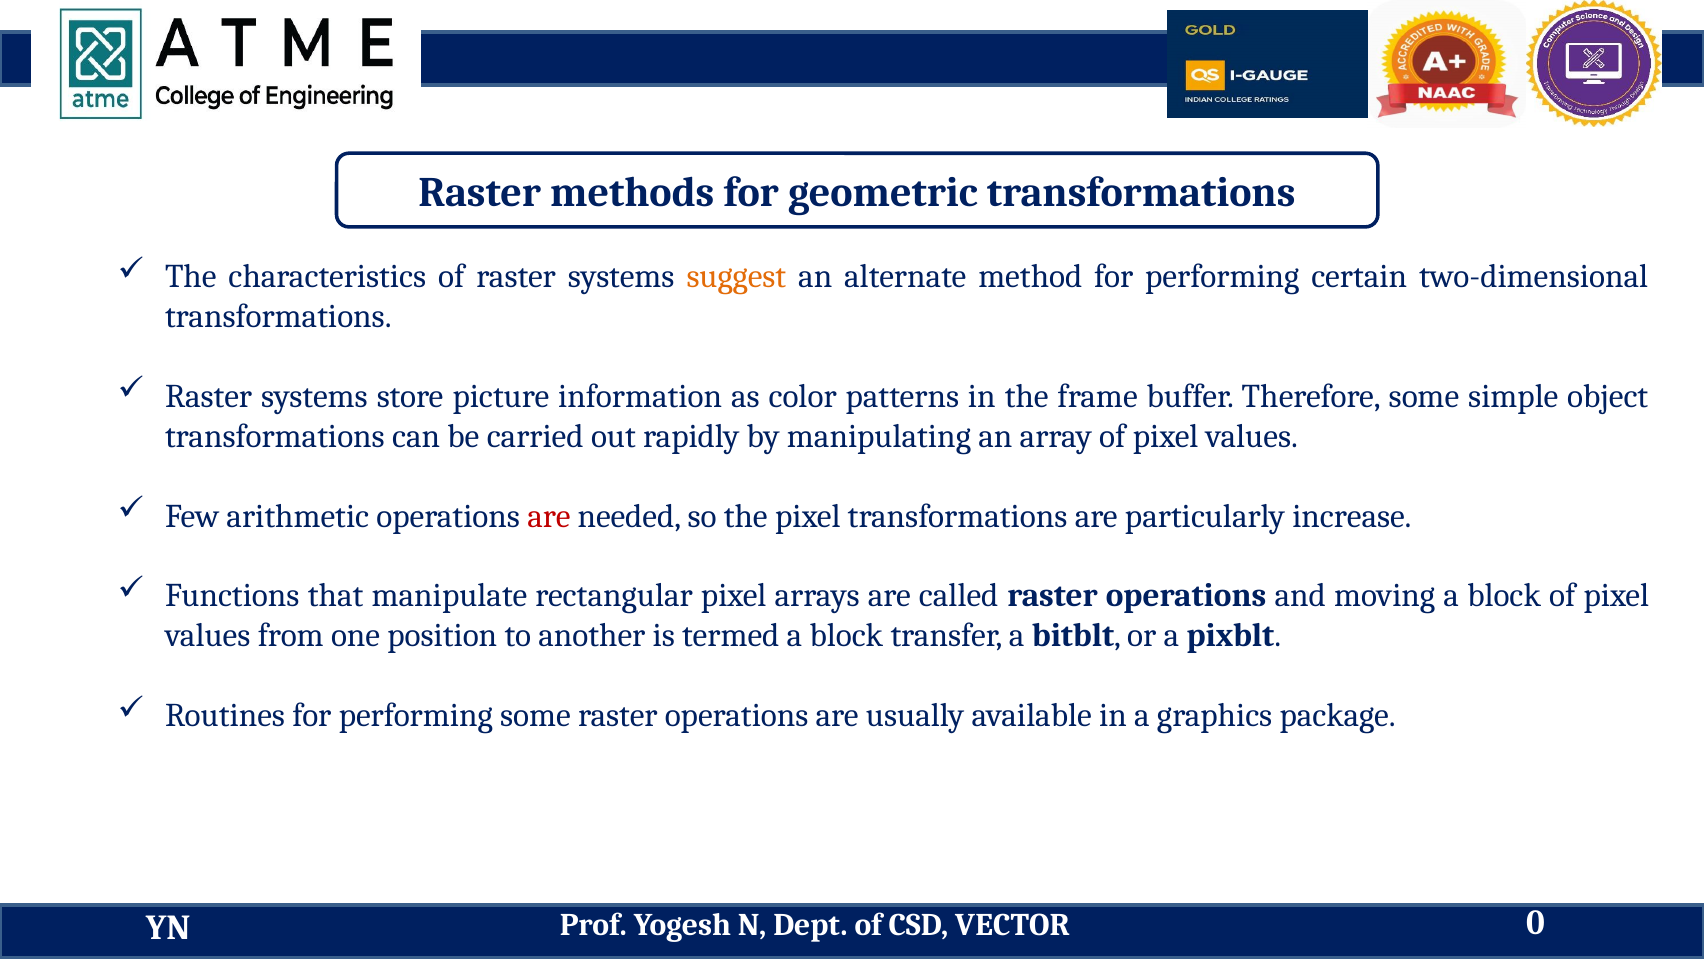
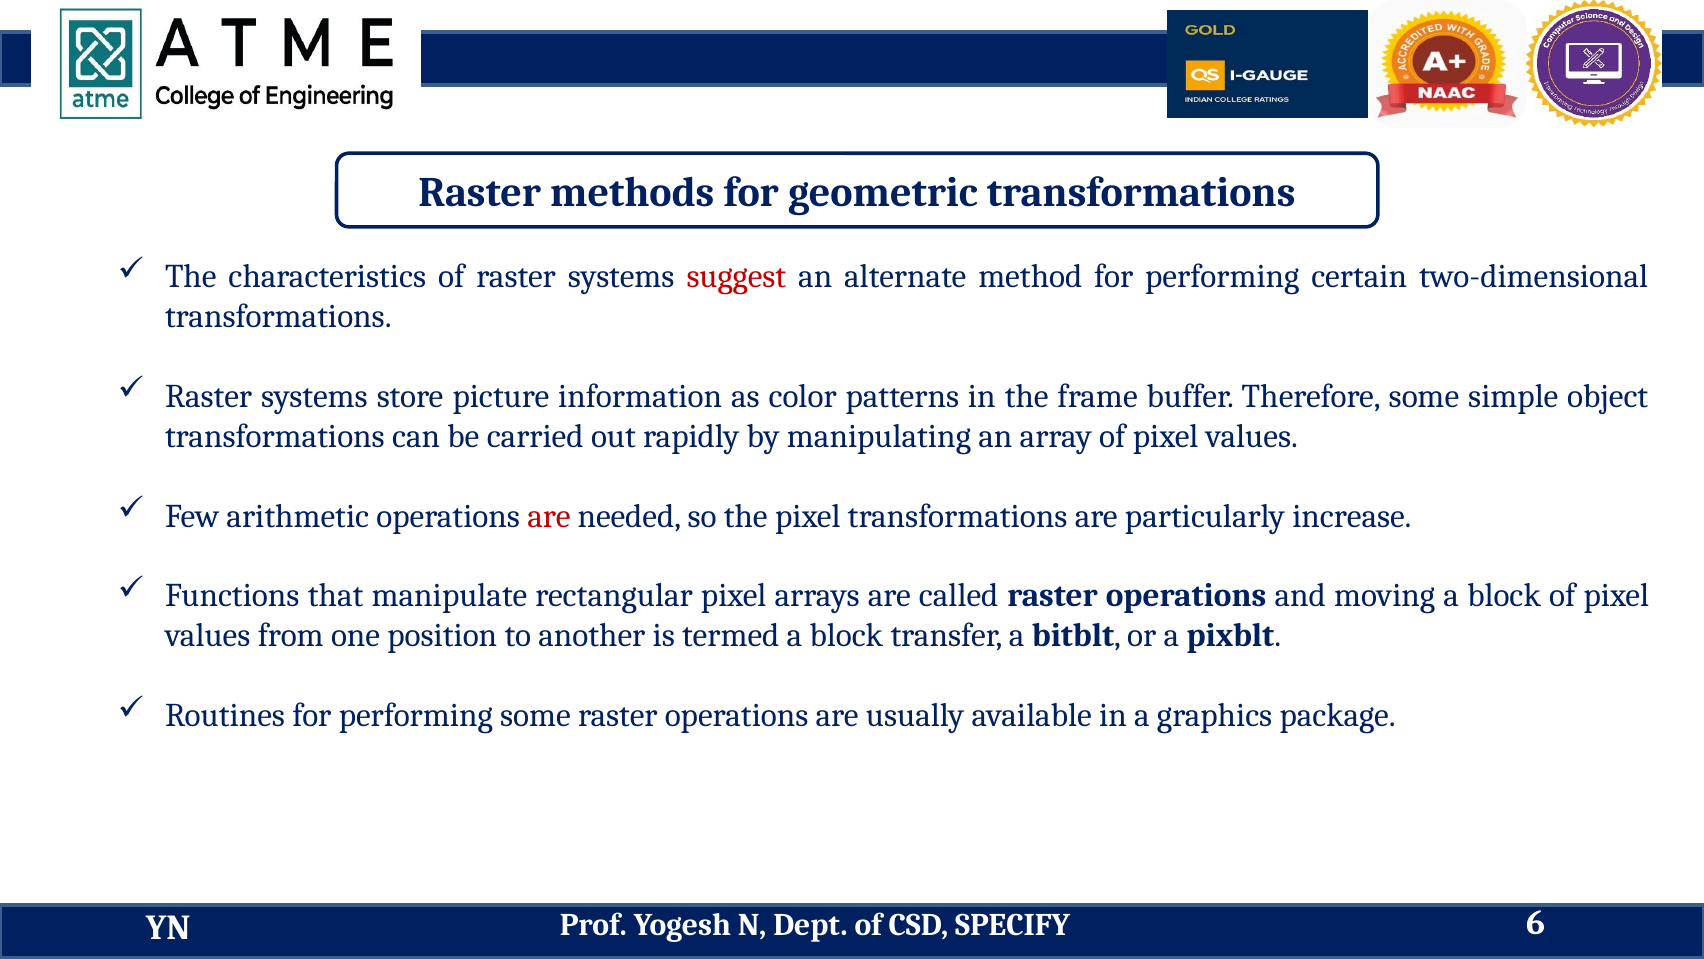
suggest colour: orange -> red
VECTOR: VECTOR -> SPECIFY
0: 0 -> 6
